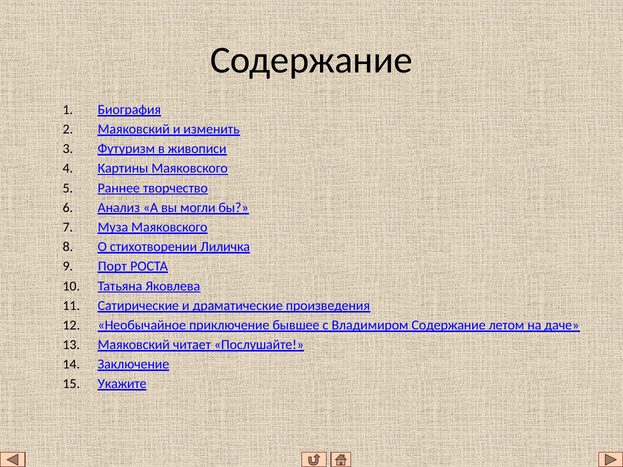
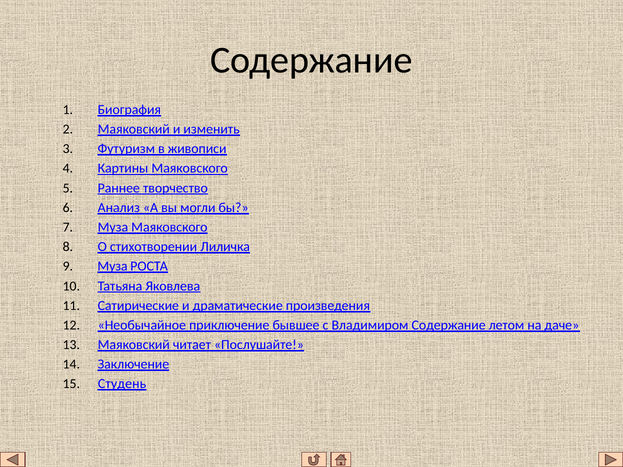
Порт at (112, 267): Порт -> Муза
Укажите: Укажите -> Студень
